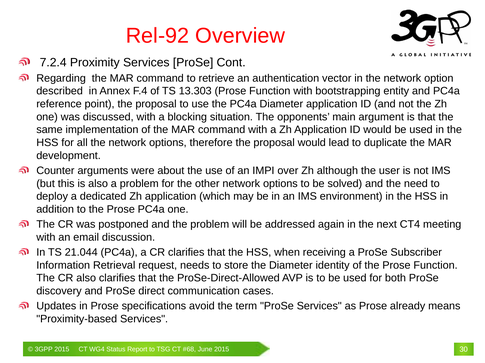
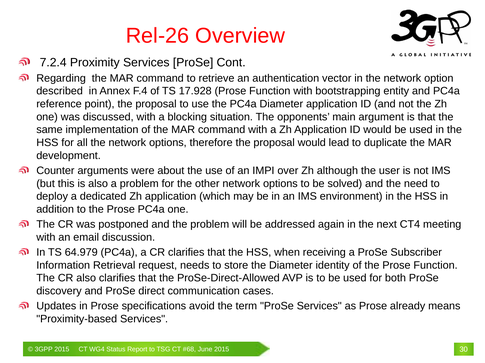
Rel-92: Rel-92 -> Rel-26
13.303: 13.303 -> 17.928
21.044: 21.044 -> 64.979
